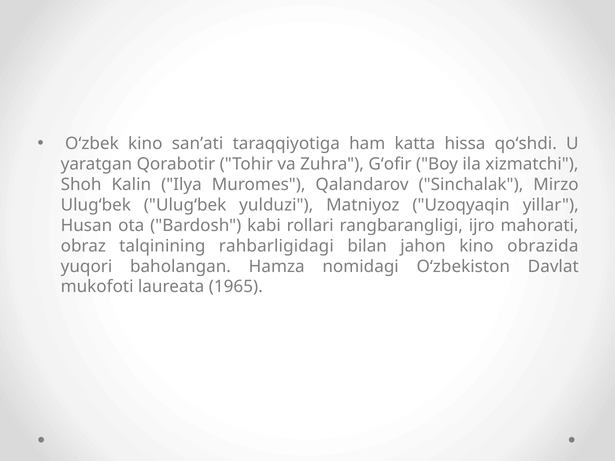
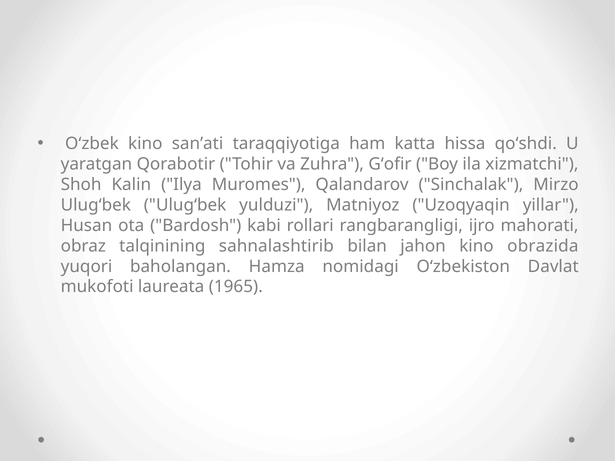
rahbarligidagi: rahbarligidagi -> sahnalashtirib
